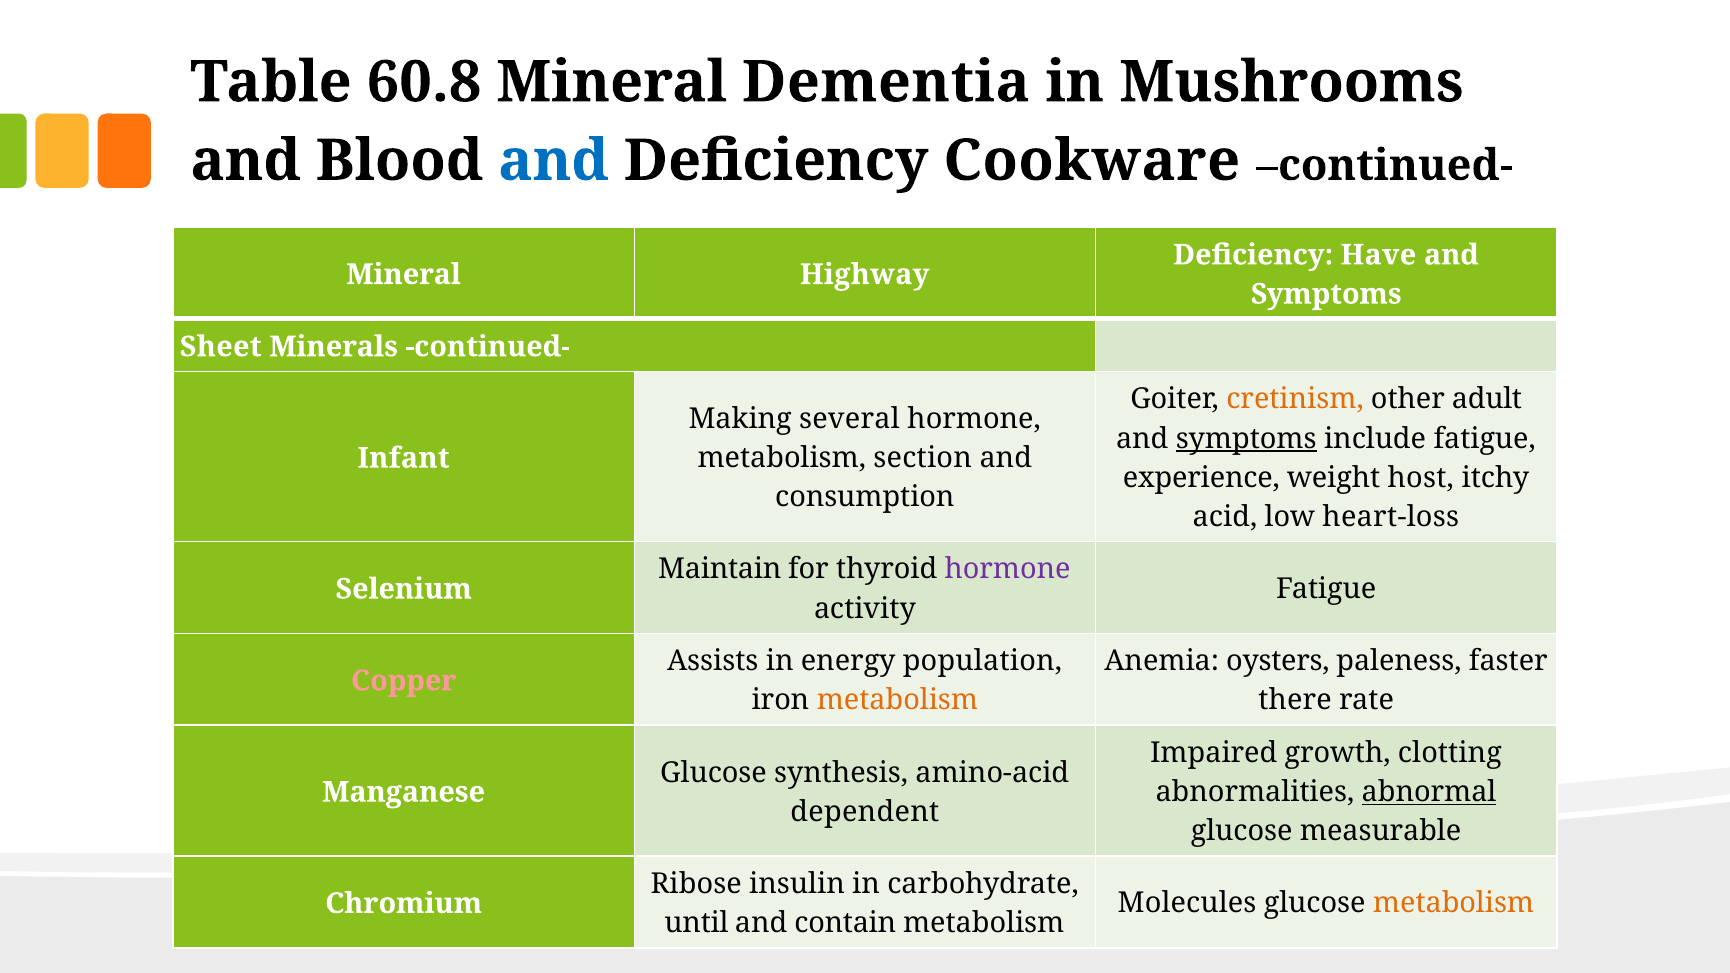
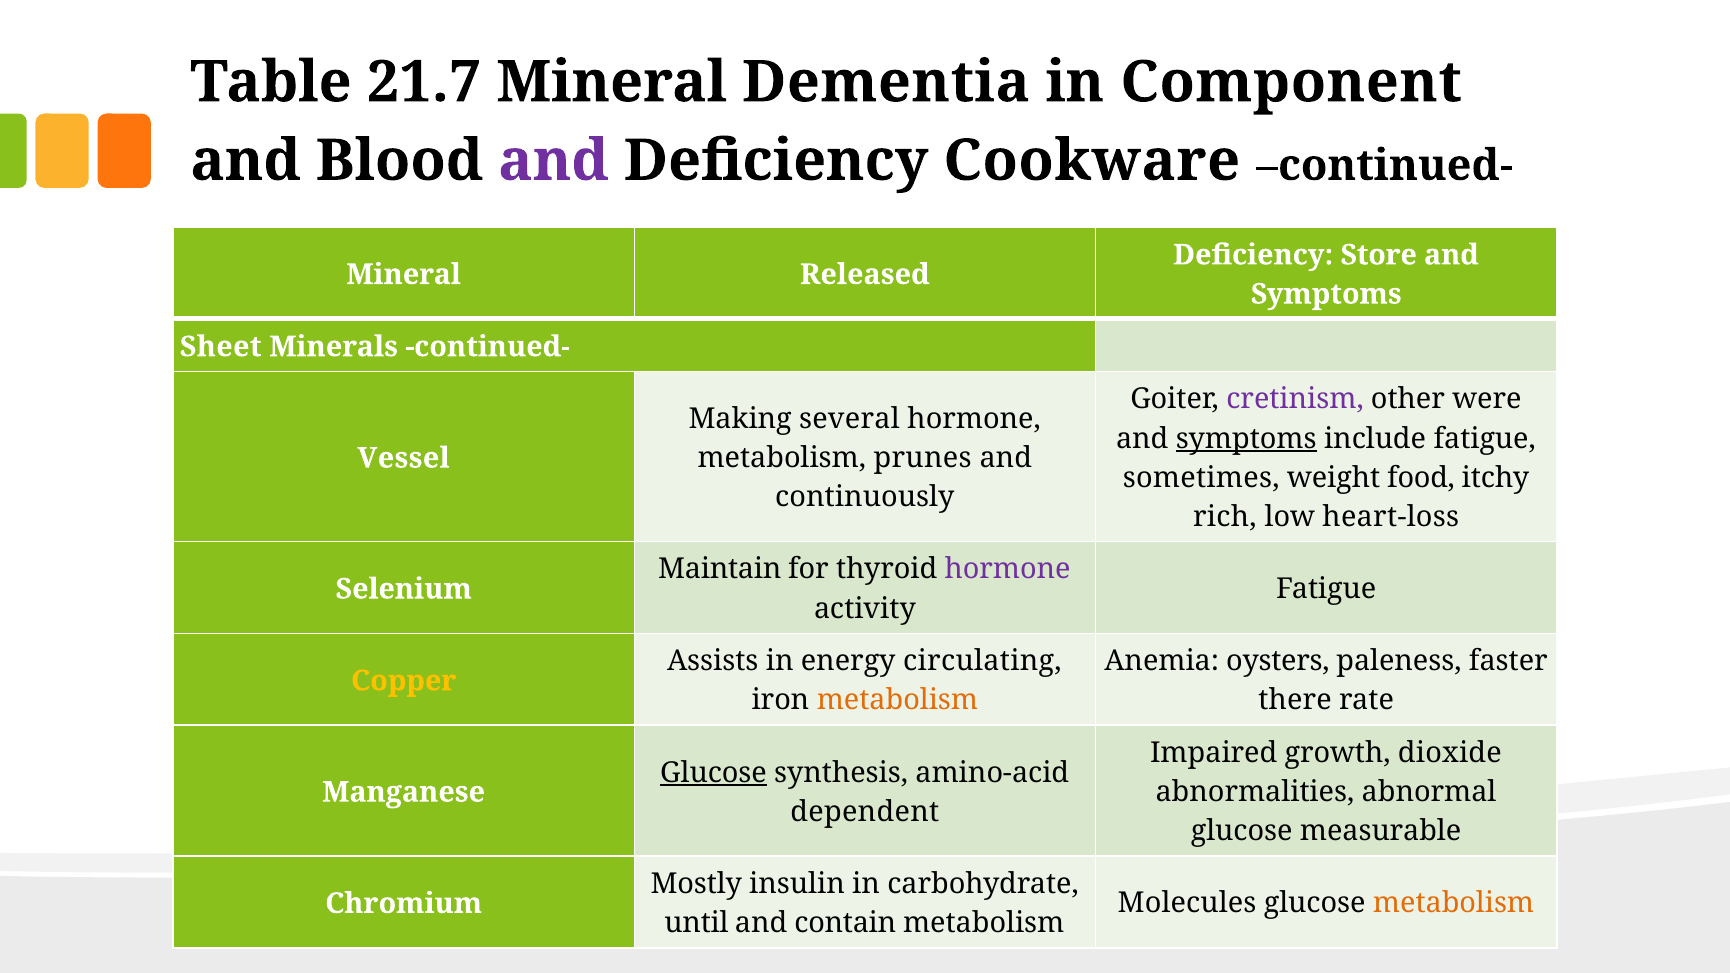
60.8: 60.8 -> 21.7
Mushrooms: Mushrooms -> Component
and at (553, 161) colour: blue -> purple
Have: Have -> Store
Highway: Highway -> Released
cretinism colour: orange -> purple
adult: adult -> were
Infant: Infant -> Vessel
section: section -> prunes
experience: experience -> sometimes
host: host -> food
consumption: consumption -> continuously
acid: acid -> rich
population: population -> circulating
Copper colour: pink -> yellow
clotting: clotting -> dioxide
Glucose at (714, 773) underline: none -> present
abnormal underline: present -> none
Ribose: Ribose -> Mostly
